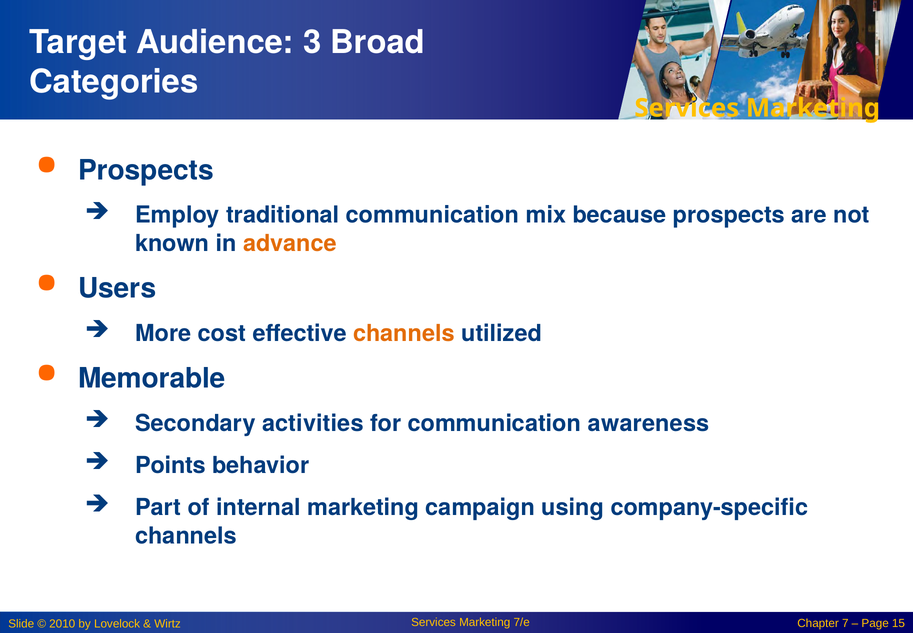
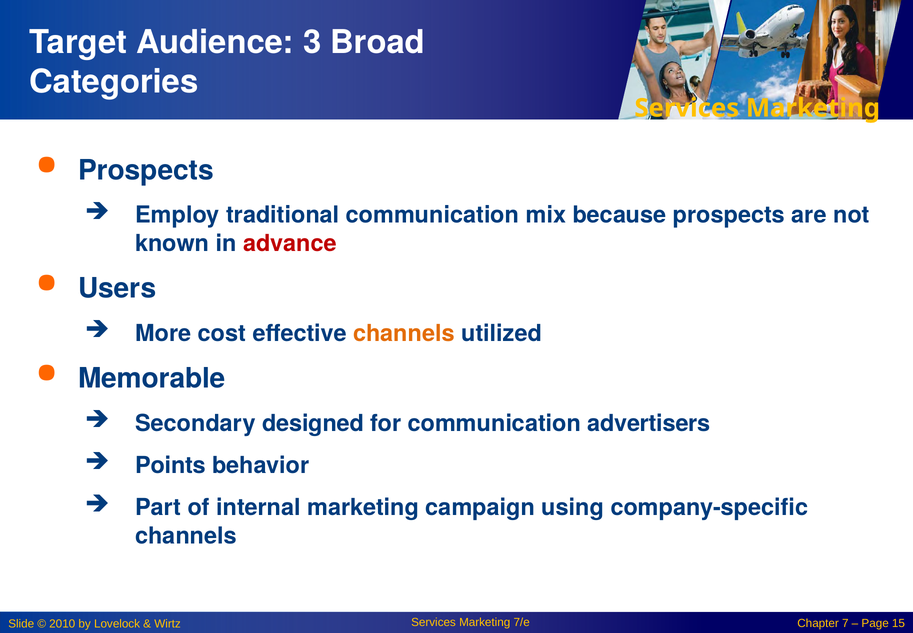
advance colour: orange -> red
activities: activities -> designed
awareness: awareness -> advertisers
